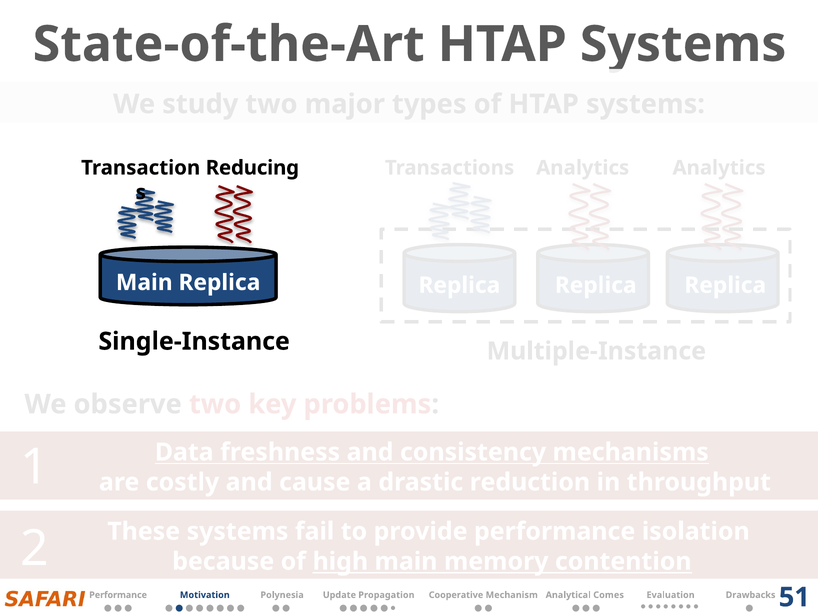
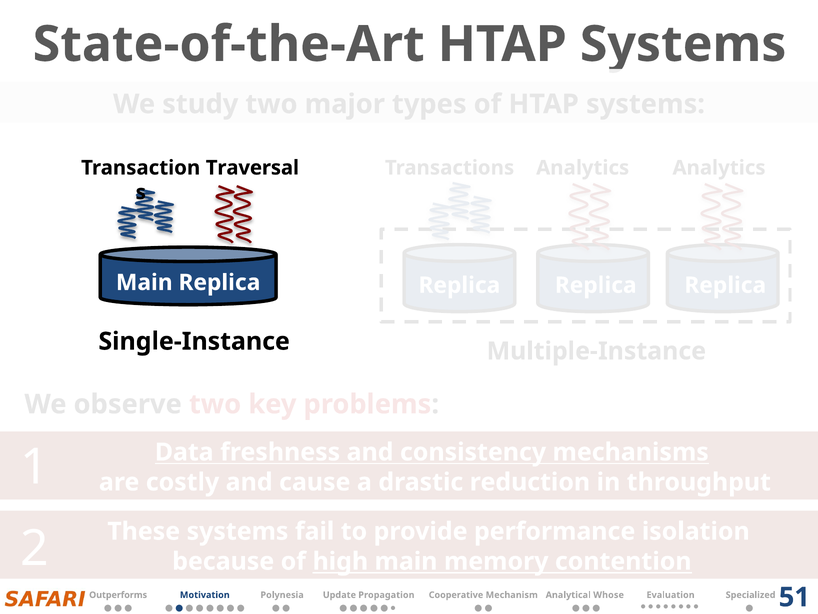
Reducing: Reducing -> Traversal
Performance at (118, 594): Performance -> Outperforms
Comes: Comes -> Whose
Drawbacks: Drawbacks -> Specialized
